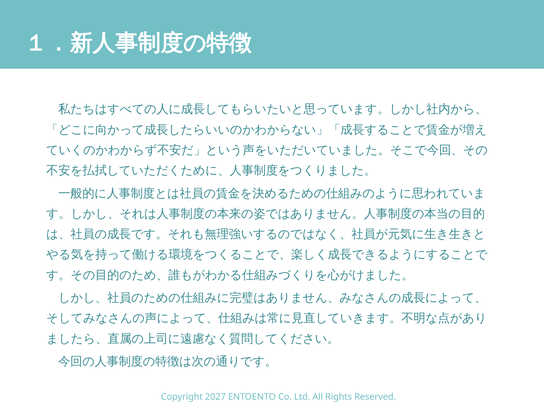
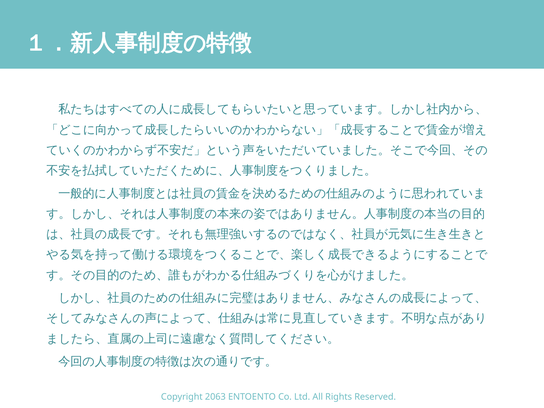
2027: 2027 -> 2063
